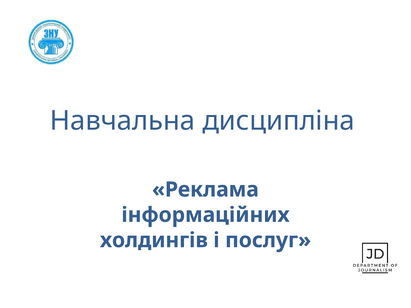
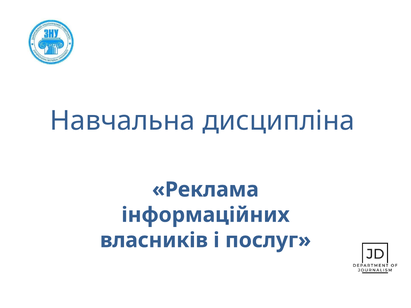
холдингів: холдингів -> власників
